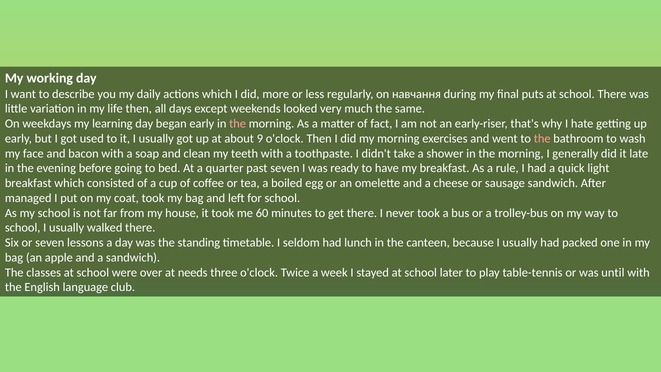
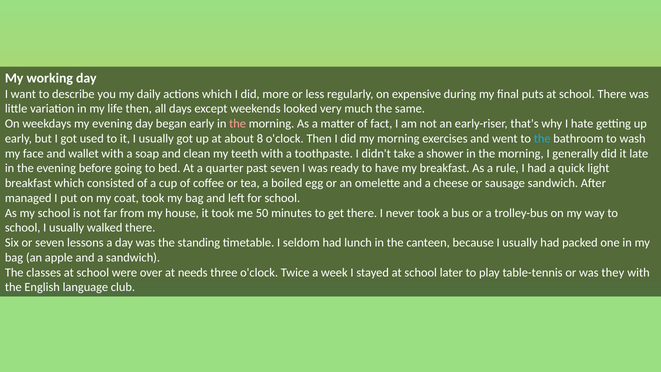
навчання: навчання -> expensive
my learning: learning -> evening
9: 9 -> 8
the at (542, 139) colour: pink -> light blue
bacon: bacon -> wallet
60: 60 -> 50
until: until -> they
